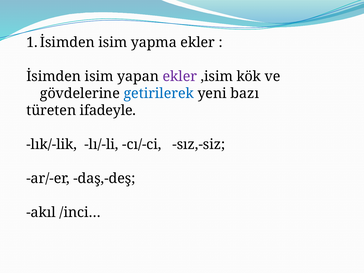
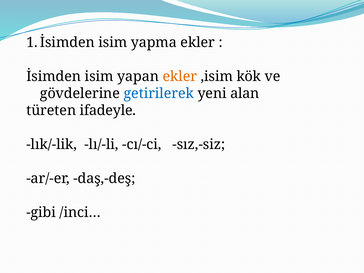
ekler at (180, 77) colour: purple -> orange
bazı: bazı -> alan
akıl: akıl -> gibi
